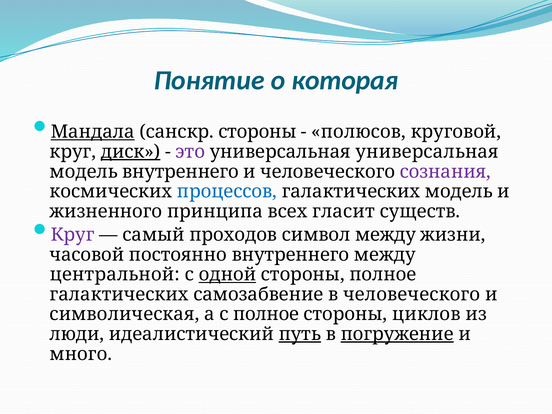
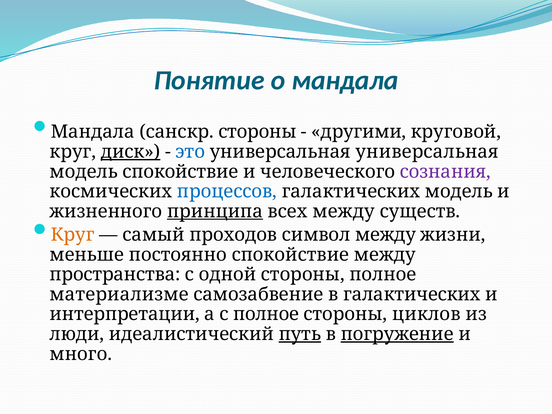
о которая: которая -> мандала
Мандала at (93, 132) underline: present -> none
полюсов: полюсов -> другими
это colour: purple -> blue
модель внутреннего: внутреннего -> спокойствие
принципа underline: none -> present
всех гласит: гласит -> между
Круг at (73, 235) colour: purple -> orange
часовой: часовой -> меньше
постоянно внутреннего: внутреннего -> спокойствие
центральной: центральной -> пространства
одной underline: present -> none
галактических at (119, 294): галактических -> материализме
в человеческого: человеческого -> галактических
символическая: символическая -> интерпретации
